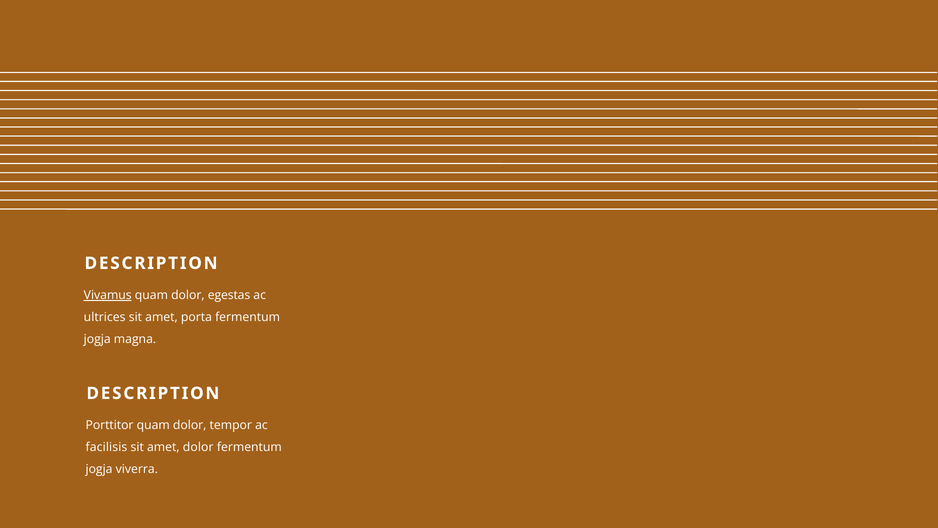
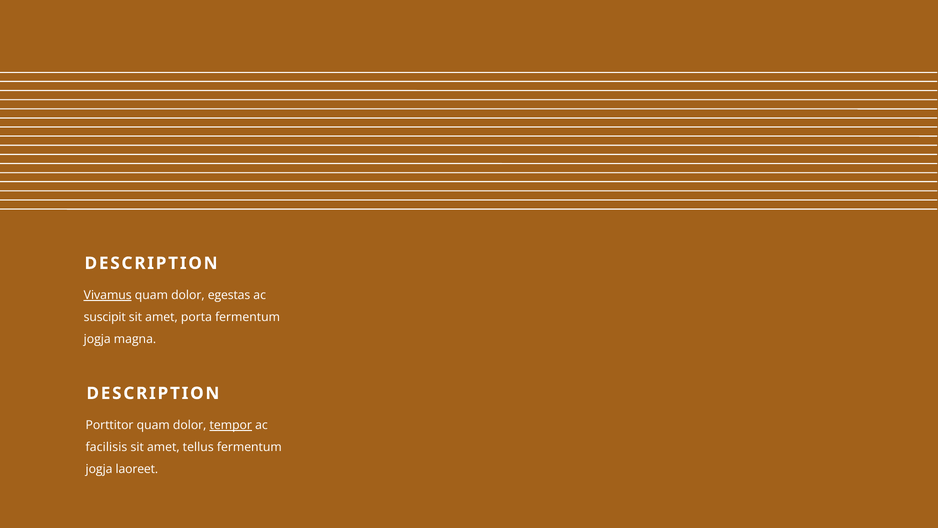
ultrices: ultrices -> suscipit
tempor underline: none -> present
amet dolor: dolor -> tellus
viverra: viverra -> laoreet
